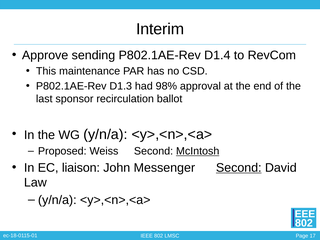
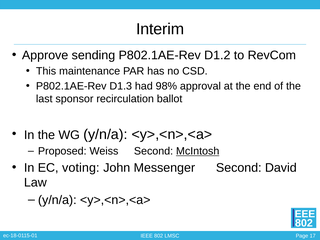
D1.4: D1.4 -> D1.2
liaison: liaison -> voting
Second at (239, 168) underline: present -> none
